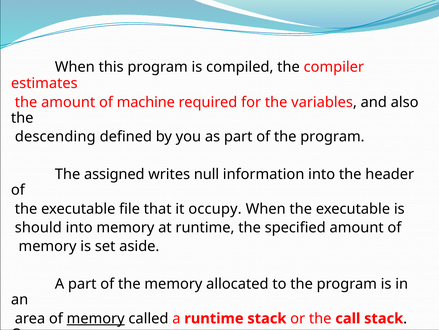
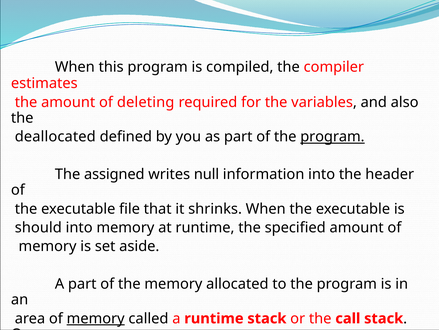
machine: machine -> deleting
descending: descending -> deallocated
program at (332, 136) underline: none -> present
occupy: occupy -> shrinks
